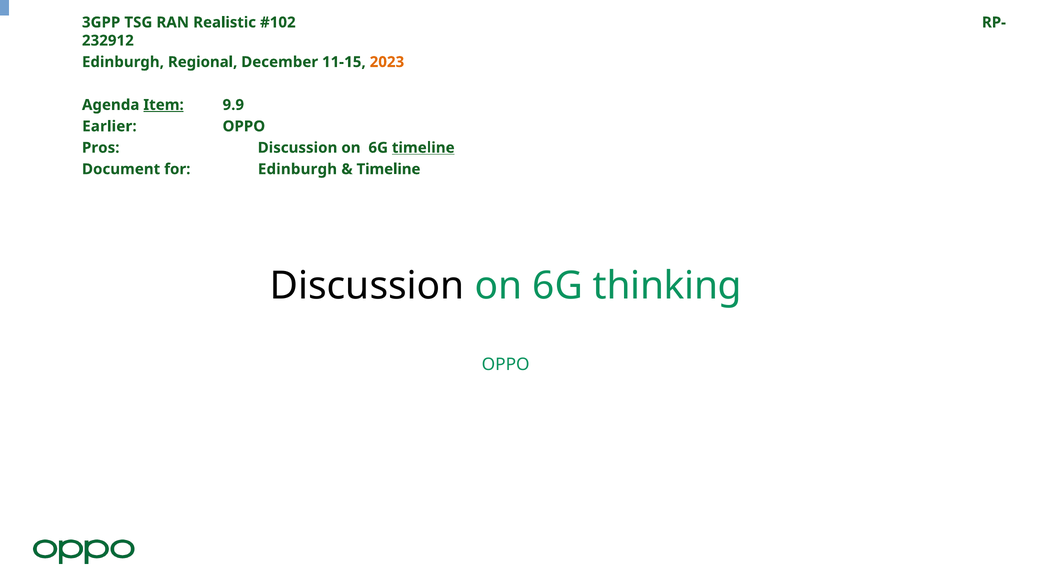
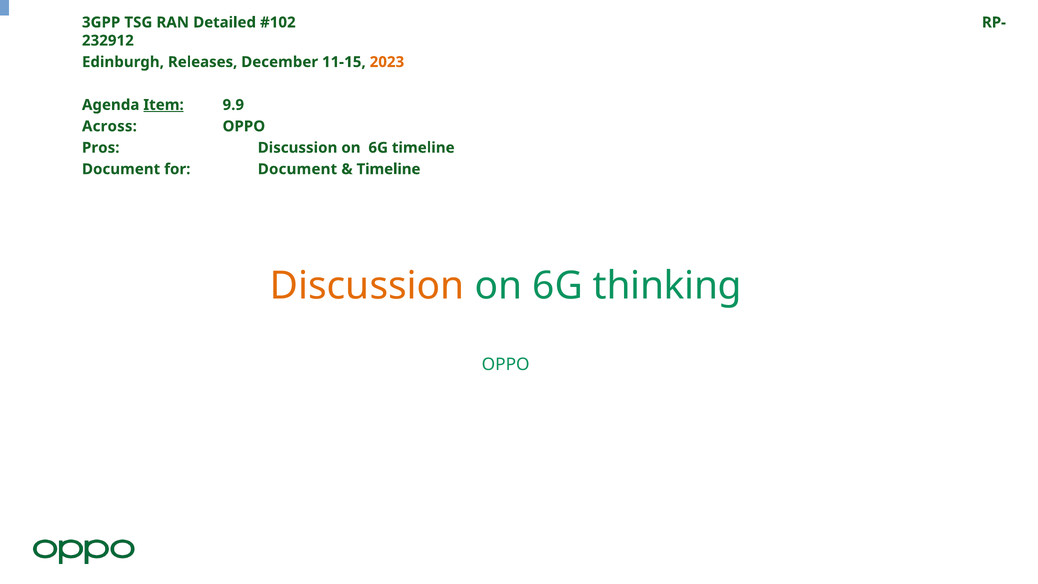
Realistic: Realistic -> Detailed
Regional: Regional -> Releases
Earlier: Earlier -> Across
timeline at (423, 148) underline: present -> none
for Edinburgh: Edinburgh -> Document
Discussion at (367, 286) colour: black -> orange
